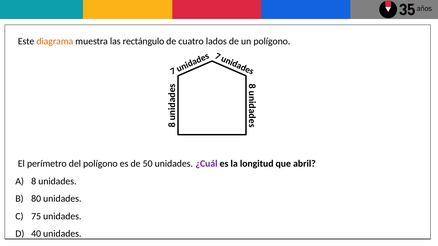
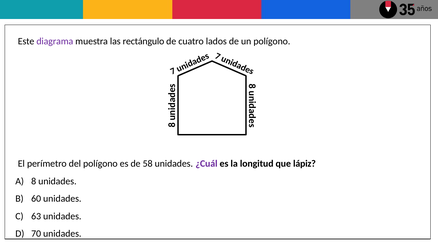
diagrama colour: orange -> purple
50: 50 -> 58
abril: abril -> lápiz
80: 80 -> 60
75: 75 -> 63
40: 40 -> 70
